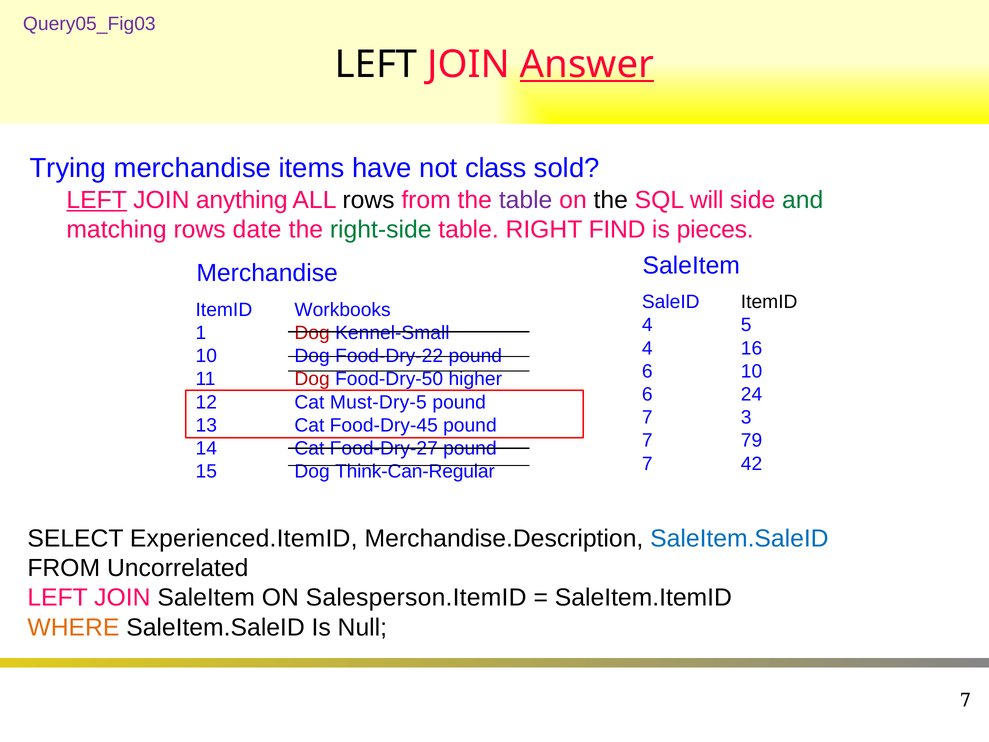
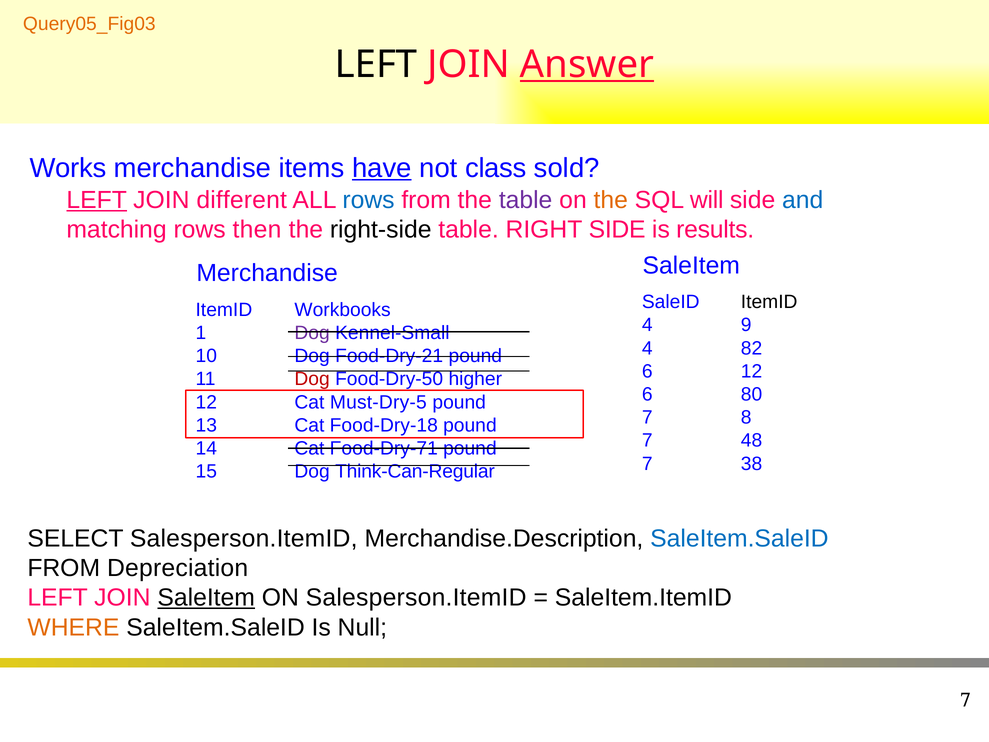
Query05_Fig03 colour: purple -> orange
Trying: Trying -> Works
have underline: none -> present
anything: anything -> different
rows at (368, 200) colour: black -> blue
the at (611, 200) colour: black -> orange
and colour: green -> blue
date: date -> then
right-side colour: green -> black
RIGHT FIND: FIND -> SIDE
pieces: pieces -> results
5: 5 -> 9
Dog at (312, 333) colour: red -> purple
16: 16 -> 82
Food-Dry-22: Food-Dry-22 -> Food-Dry-21
6 10: 10 -> 12
24: 24 -> 80
3: 3 -> 8
Food-Dry-45: Food-Dry-45 -> Food-Dry-18
79: 79 -> 48
Food-Dry-27: Food-Dry-27 -> Food-Dry-71
42: 42 -> 38
SELECT Experienced.ItemID: Experienced.ItemID -> Salesperson.ItemID
Uncorrelated: Uncorrelated -> Depreciation
SaleItem at (206, 598) underline: none -> present
